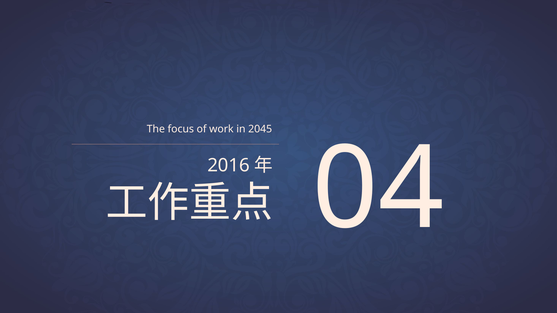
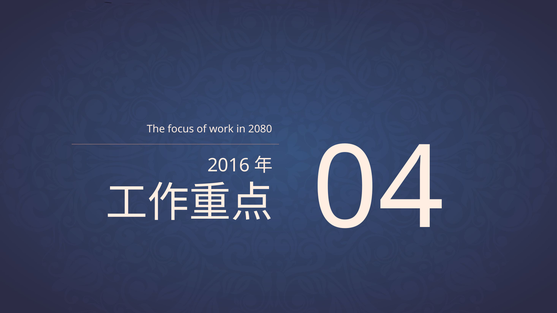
2045: 2045 -> 2080
